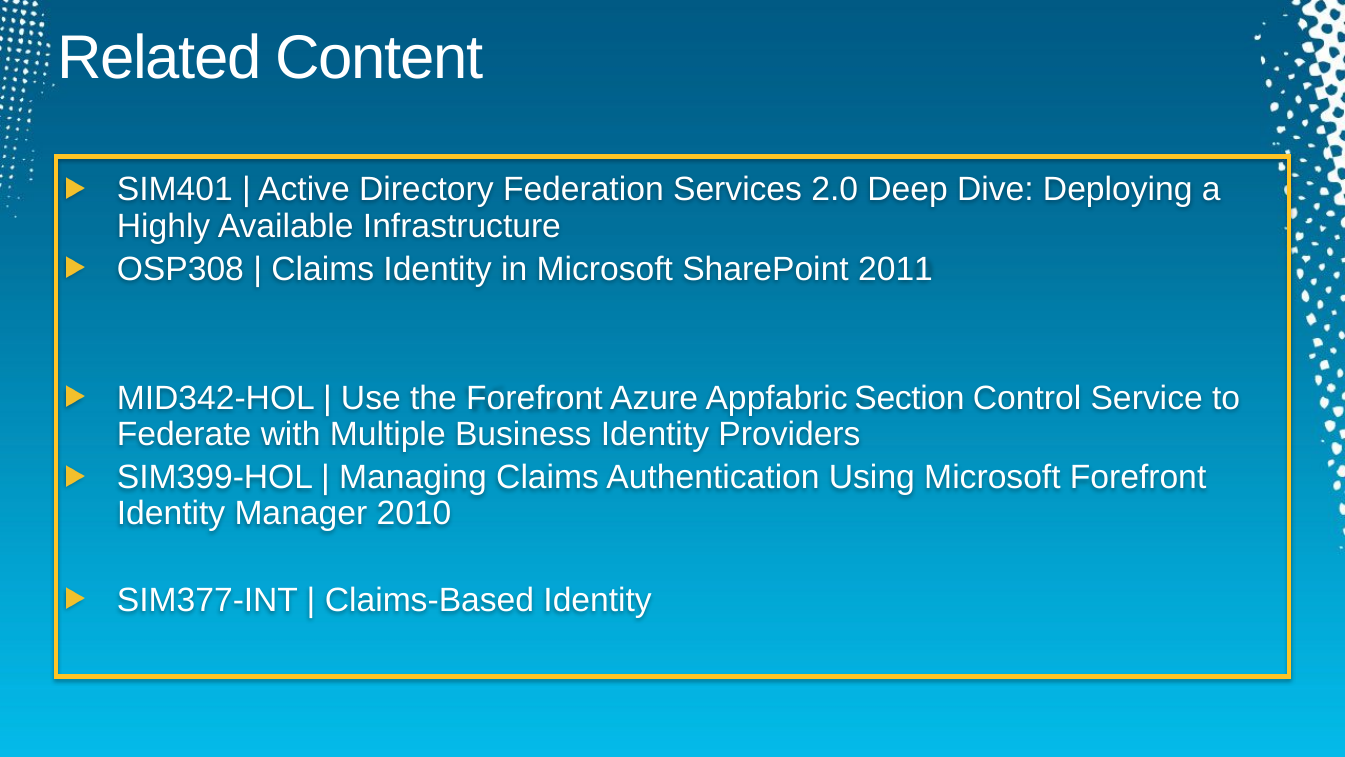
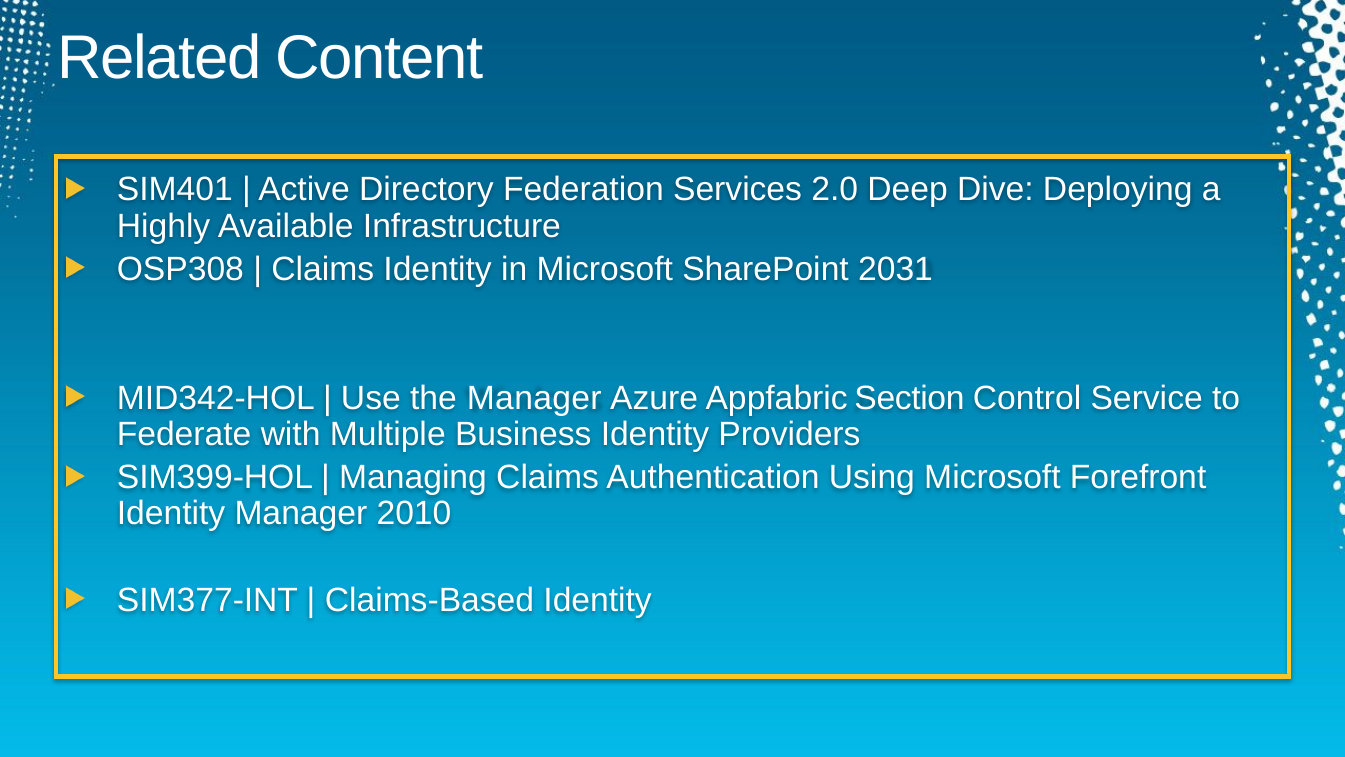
2011: 2011 -> 2031
the Forefront: Forefront -> Manager
